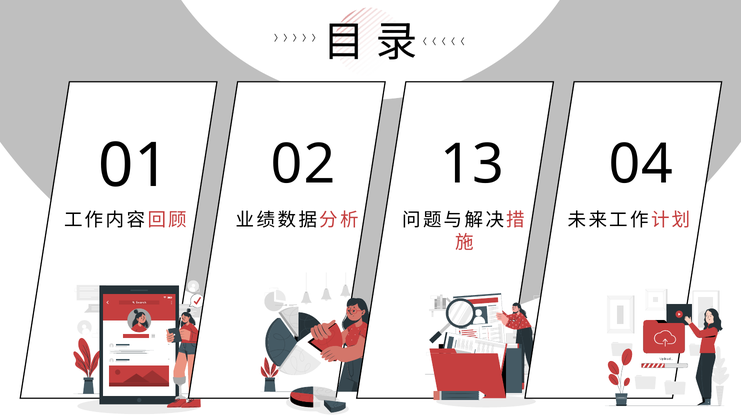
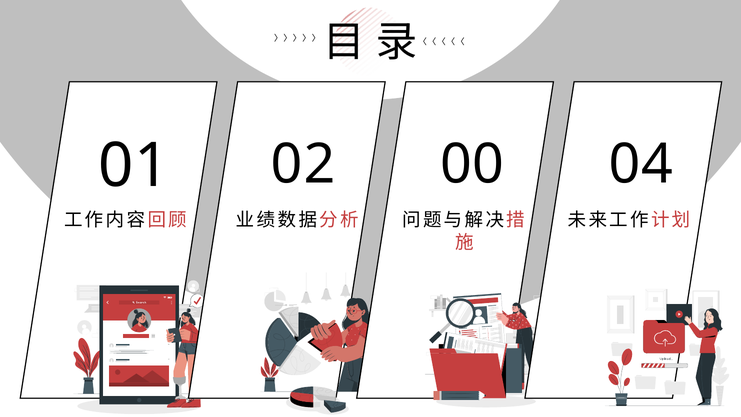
13: 13 -> 00
